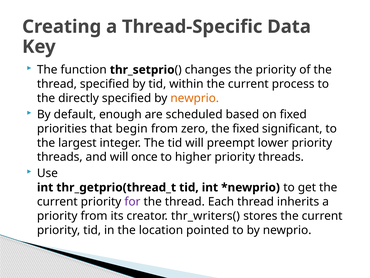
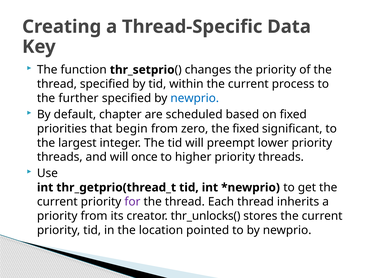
directly: directly -> further
newprio at (195, 98) colour: orange -> blue
enough: enough -> chapter
thr_writers(: thr_writers( -> thr_unlocks(
